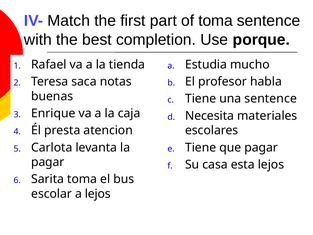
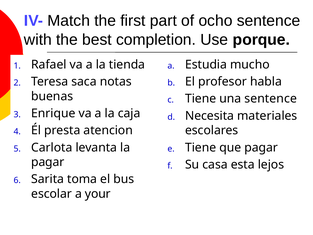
of toma: toma -> ocho
a lejos: lejos -> your
